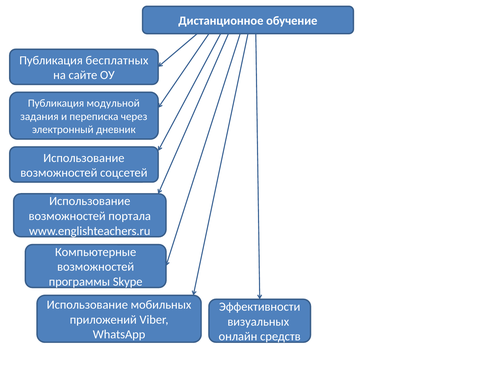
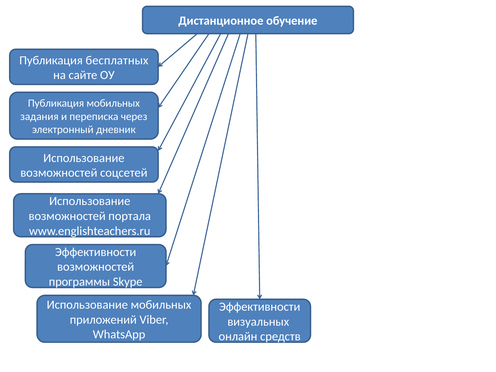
Публикация модульной: модульной -> мобильных
Компьютерные at (96, 252): Компьютерные -> Эффективности
